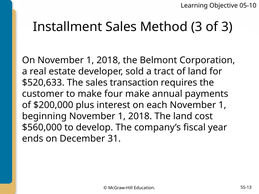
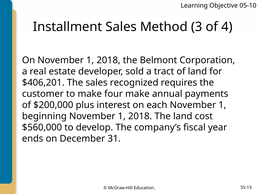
of 3: 3 -> 4
$520,633: $520,633 -> $406,201
transaction: transaction -> recognized
